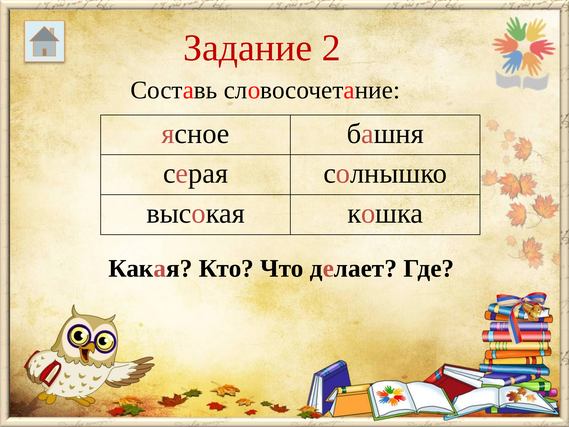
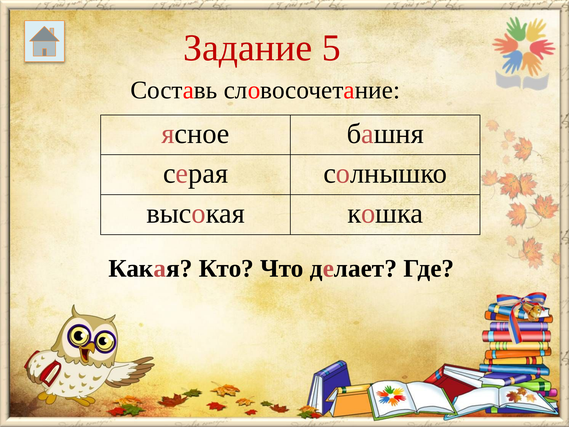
2: 2 -> 5
